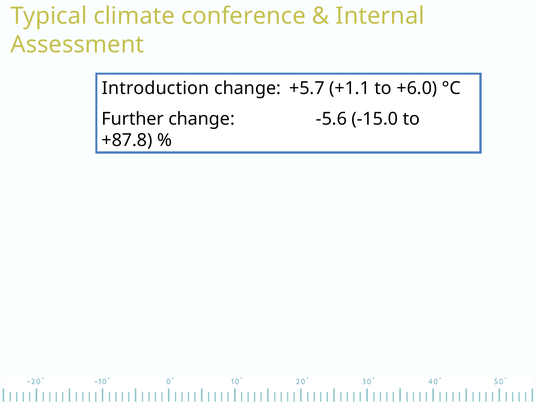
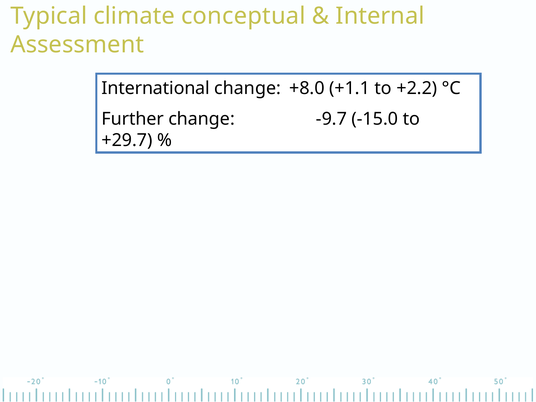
conference: conference -> conceptual
Introduction: Introduction -> International
+5.7: +5.7 -> +8.0
+6.0: +6.0 -> +2.2
-5.6: -5.6 -> -9.7
+87.8: +87.8 -> +29.7
